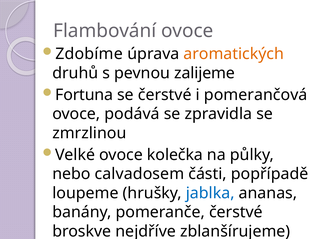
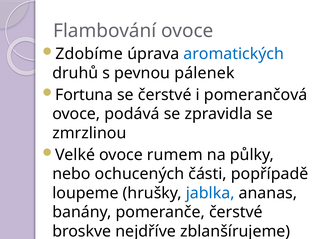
aromatických colour: orange -> blue
zalijeme: zalijeme -> pálenek
kolečka: kolečka -> rumem
calvadosem: calvadosem -> ochucených
